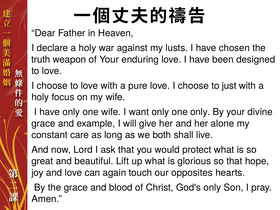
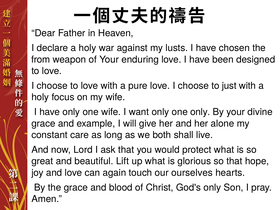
truth: truth -> from
opposites: opposites -> ourselves
